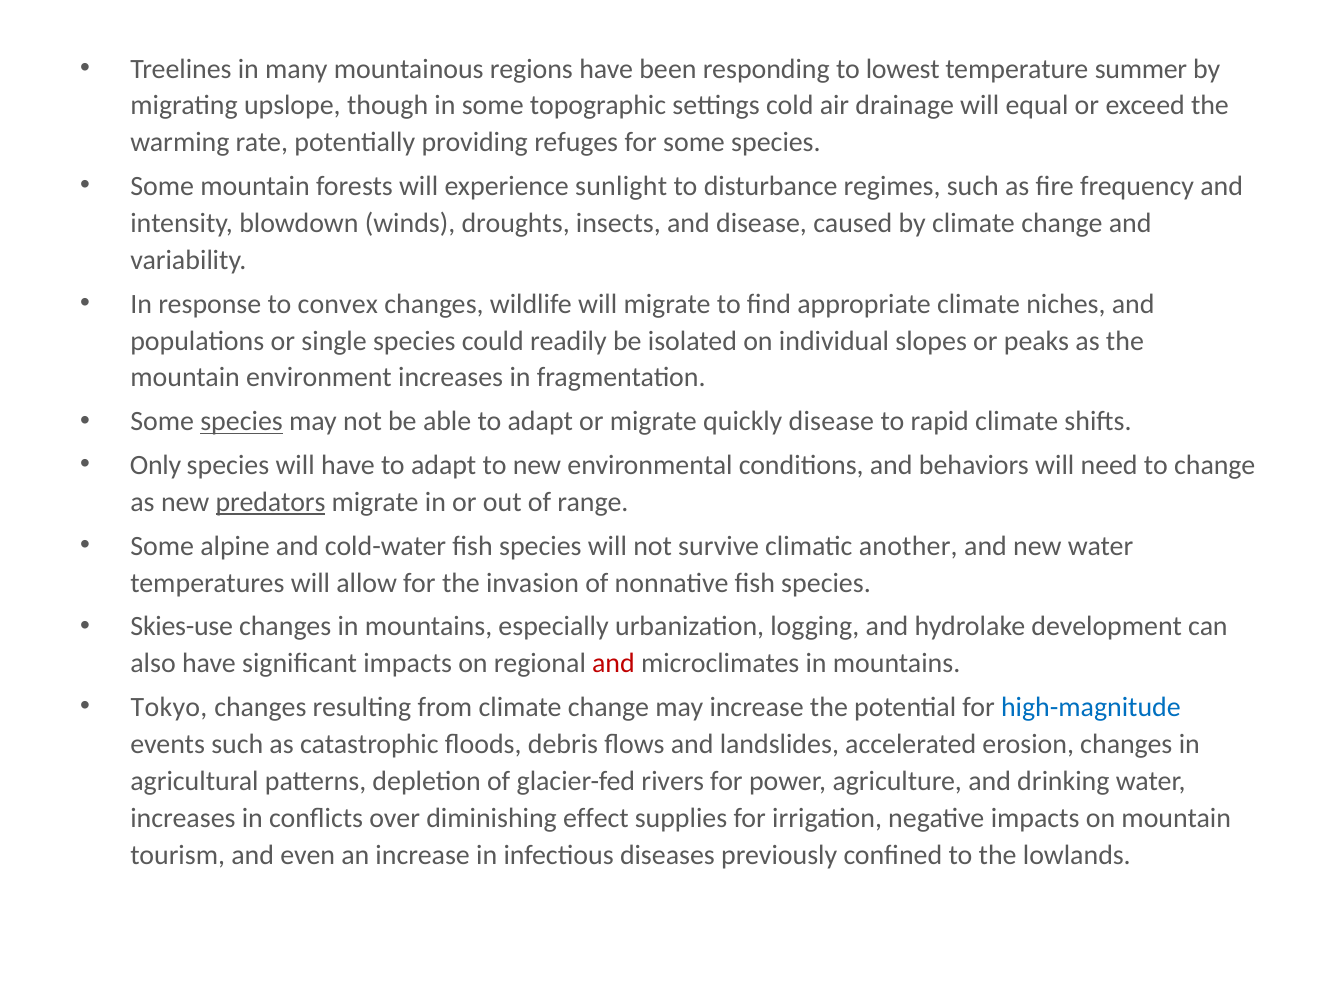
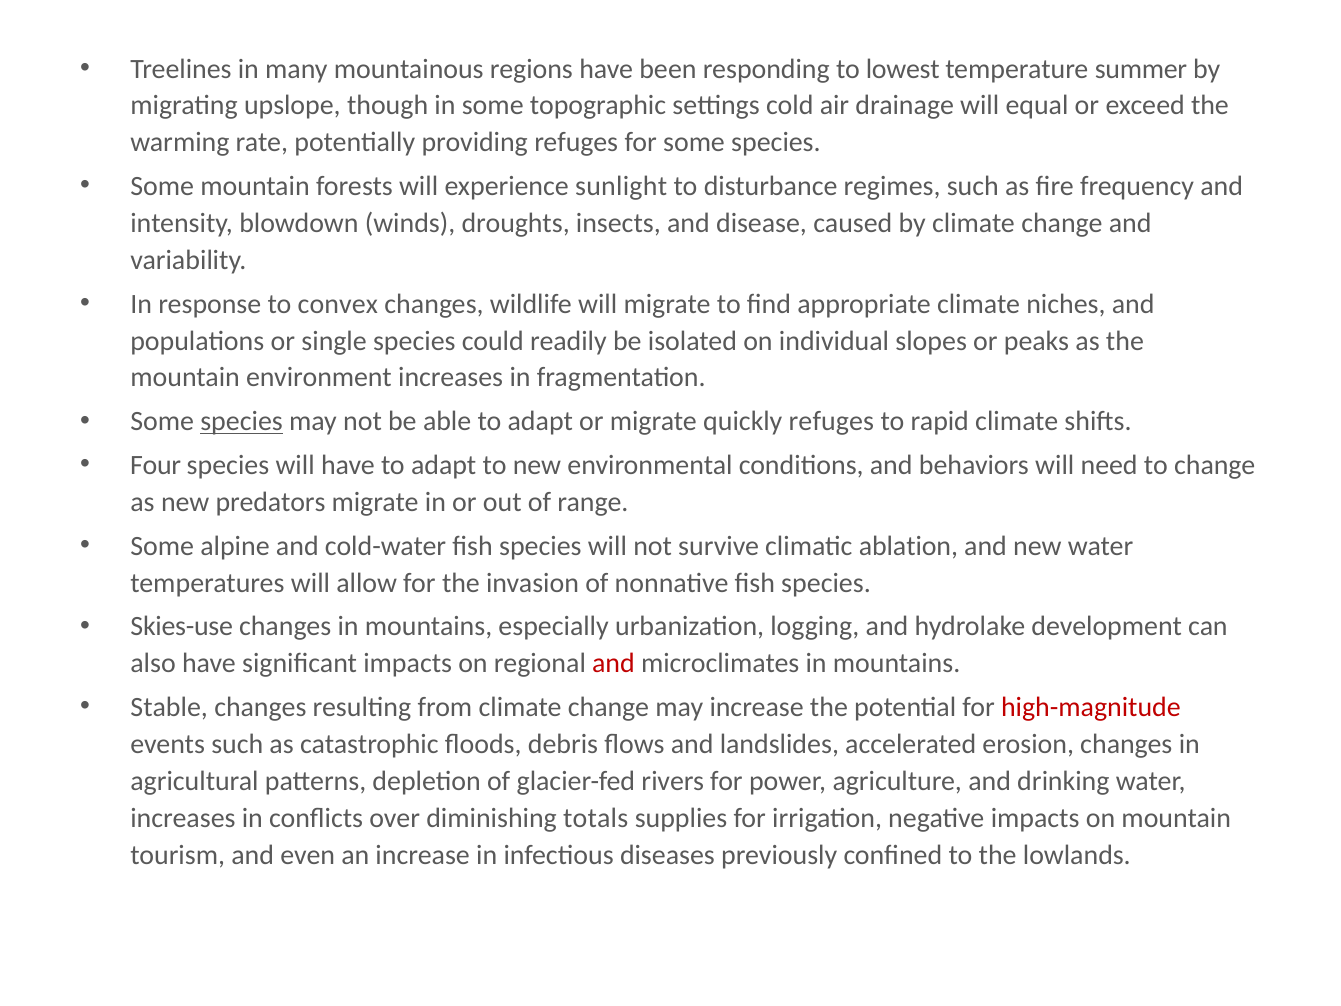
quickly disease: disease -> refuges
Only: Only -> Four
predators underline: present -> none
another: another -> ablation
Tokyo: Tokyo -> Stable
high-magnitude colour: blue -> red
effect: effect -> totals
